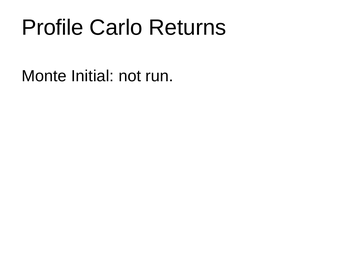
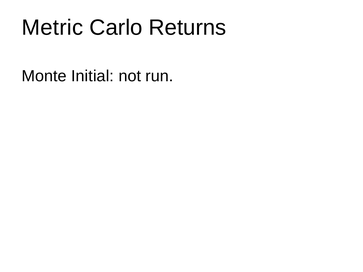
Profile: Profile -> Metric
